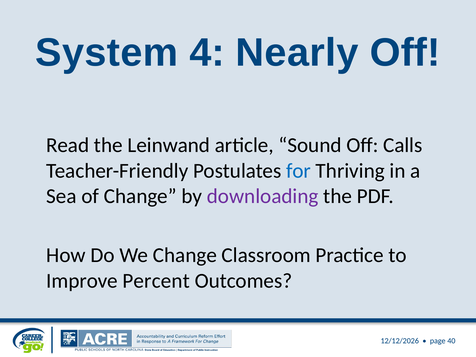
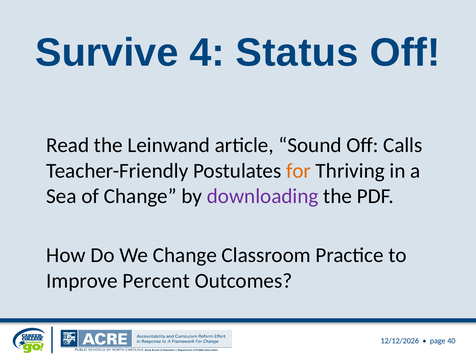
System: System -> Survive
Nearly: Nearly -> Status
for colour: blue -> orange
